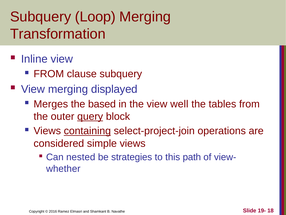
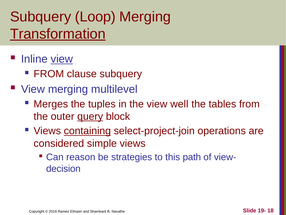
Transformation underline: none -> present
view at (62, 59) underline: none -> present
displayed: displayed -> multilevel
based: based -> tuples
nested: nested -> reason
whether: whether -> decision
